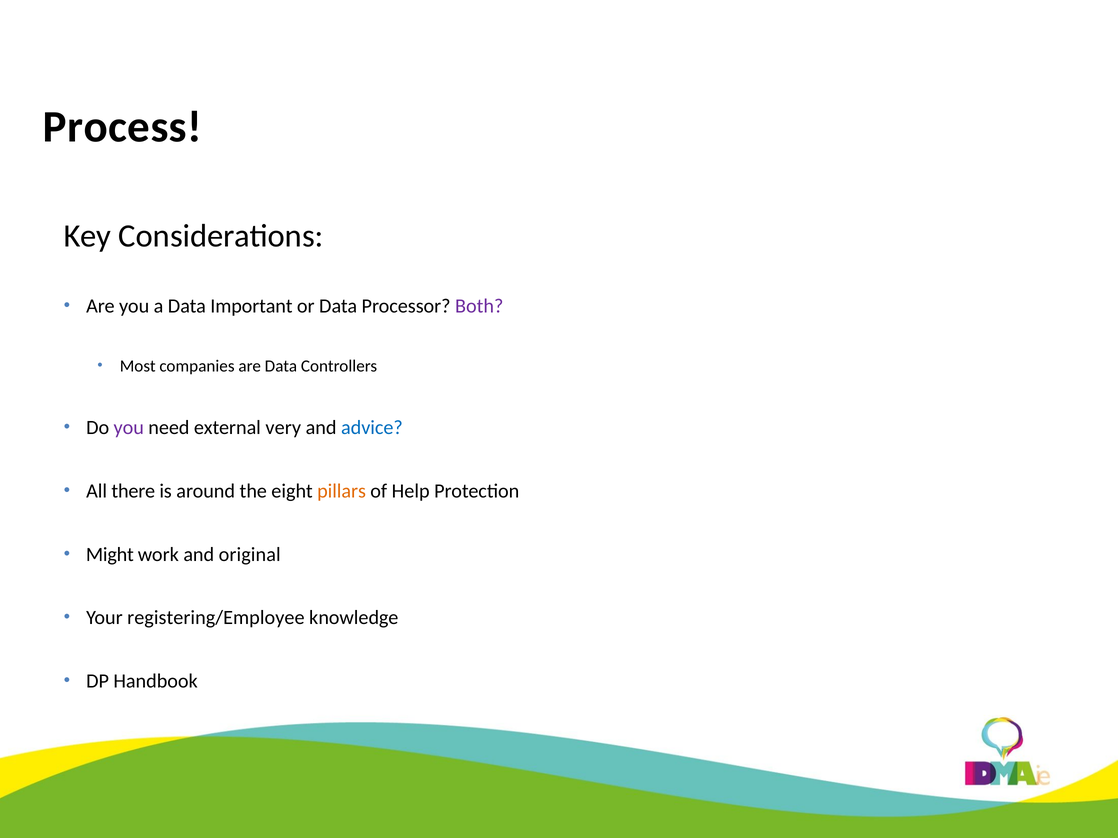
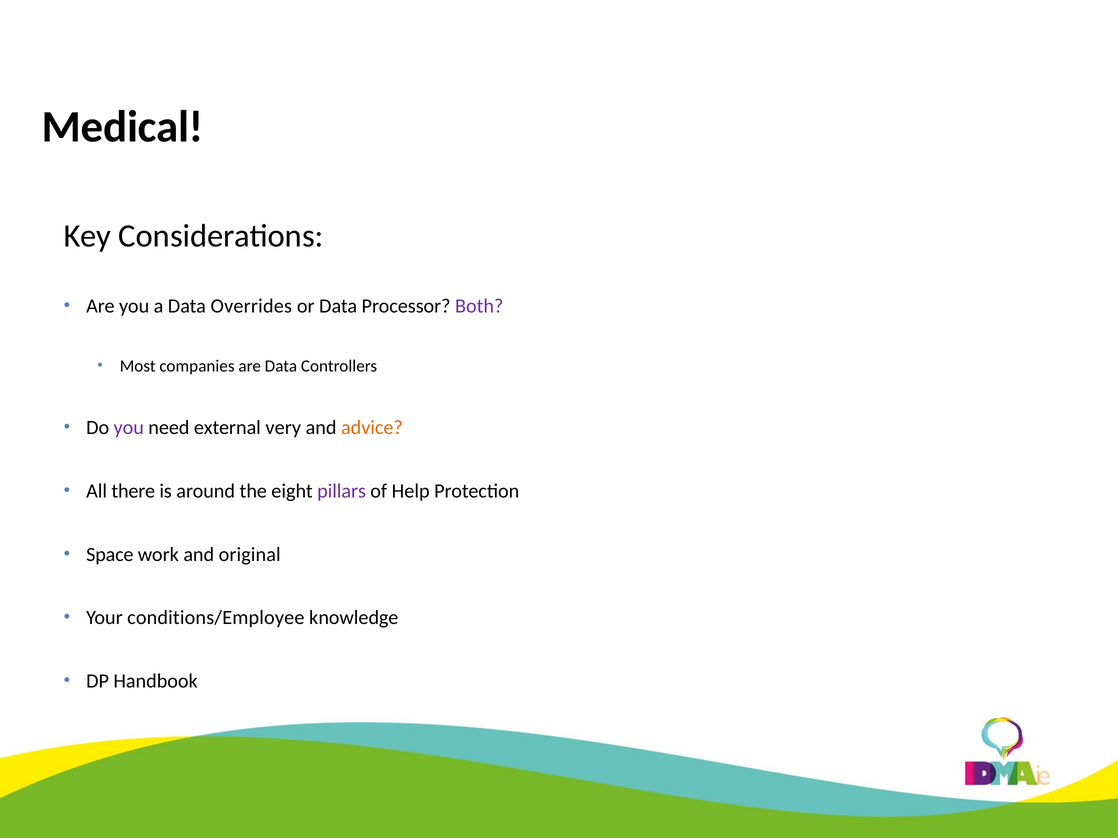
Process: Process -> Medical
Important: Important -> Overrides
advice colour: blue -> orange
pillars colour: orange -> purple
Might: Might -> Space
registering/Employee: registering/Employee -> conditions/Employee
